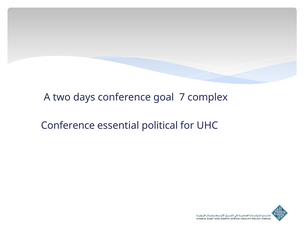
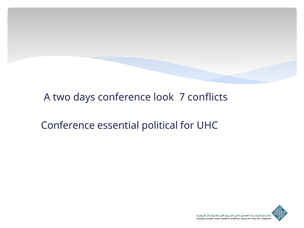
goal: goal -> look
complex: complex -> conflicts
